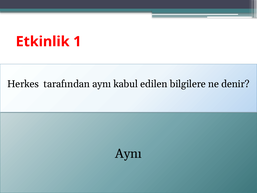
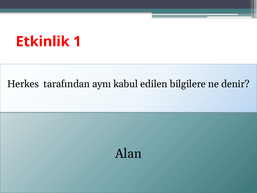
Aynı at (128, 154): Aynı -> Alan
